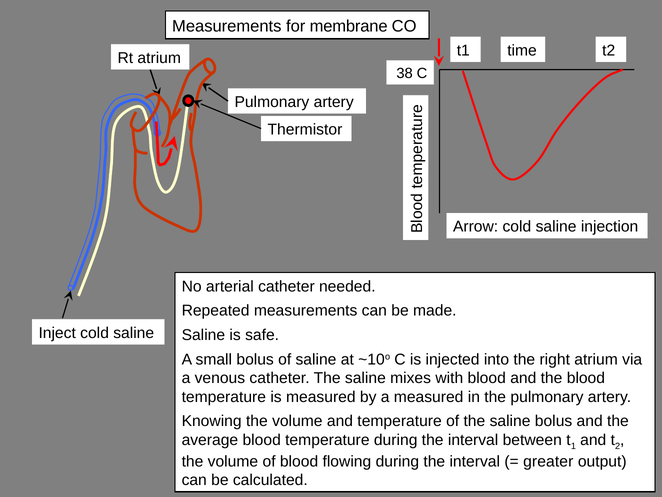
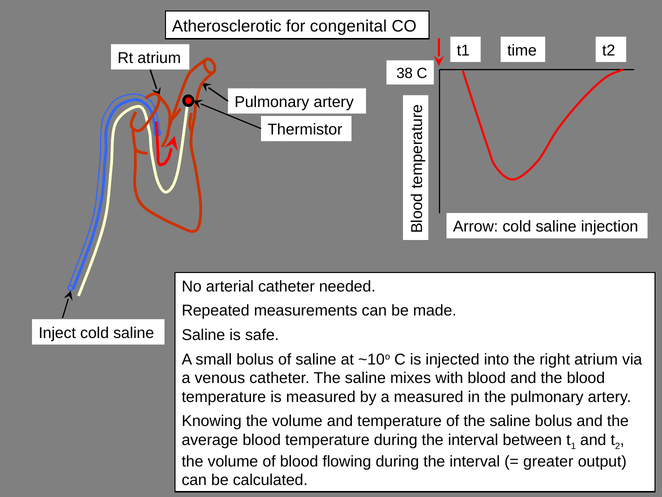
Measurements at (227, 26): Measurements -> Atherosclerotic
membrane: membrane -> congenital
